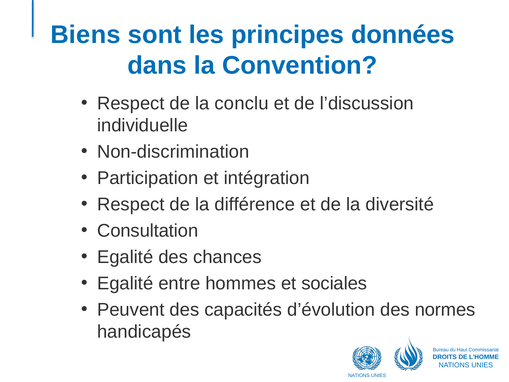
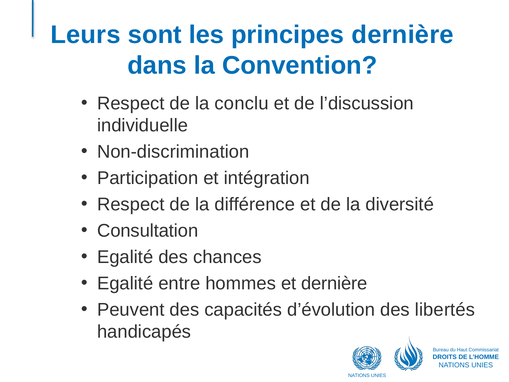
Biens: Biens -> Leurs
principes données: données -> dernière
et sociales: sociales -> dernière
normes: normes -> libertés
